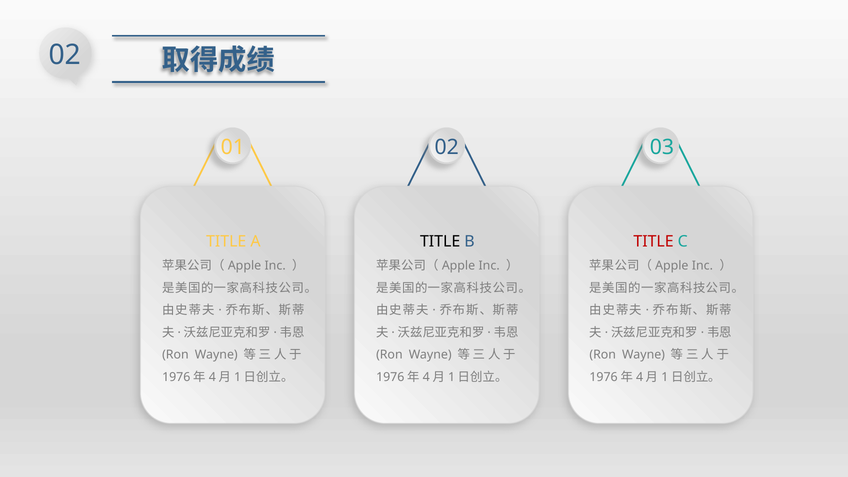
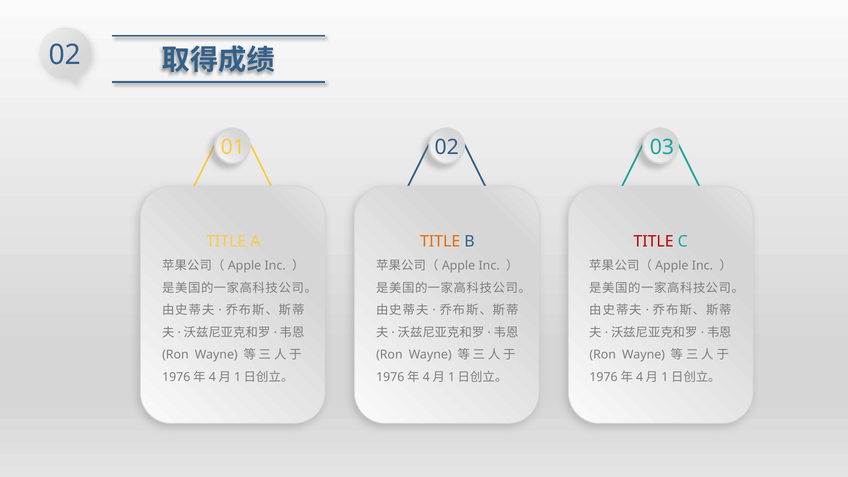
TITLE at (440, 242) colour: black -> orange
